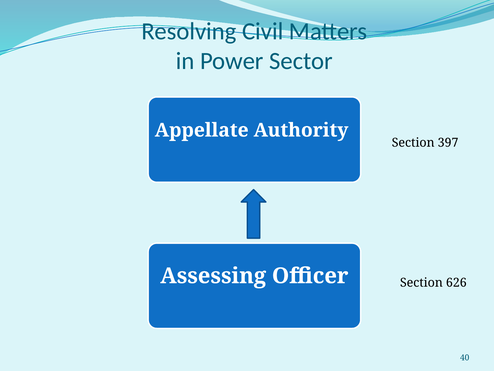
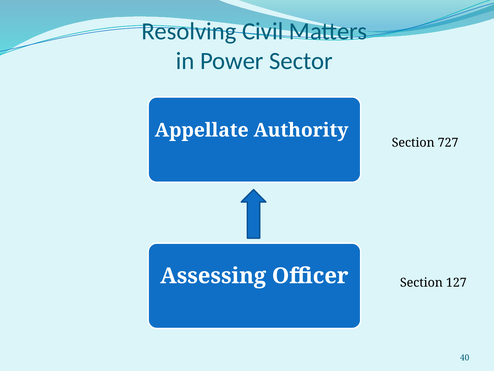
397: 397 -> 727
626: 626 -> 127
